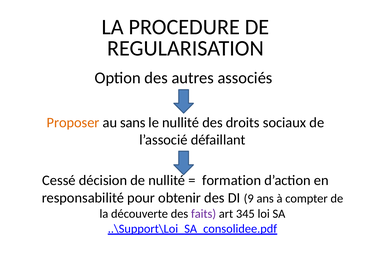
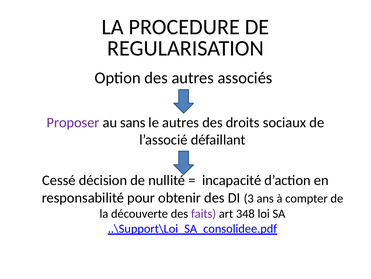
Proposer colour: orange -> purple
le nullité: nullité -> autres
formation: formation -> incapacité
9: 9 -> 3
345: 345 -> 348
